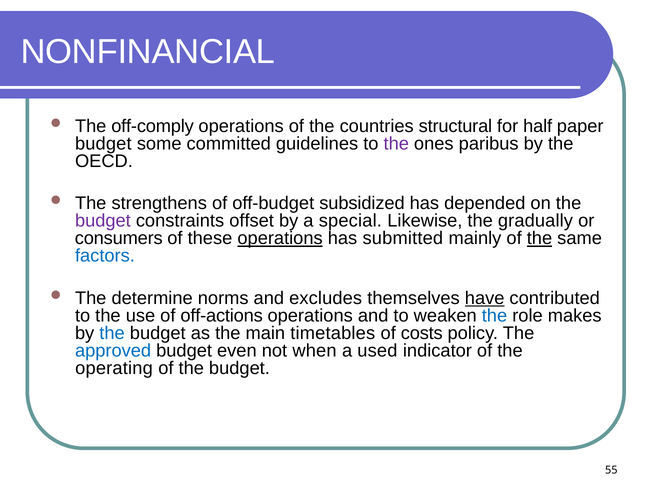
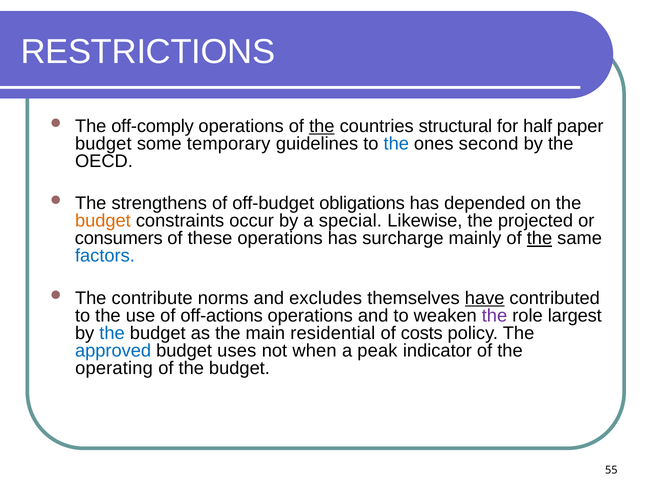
NONFINANCIAL: NONFINANCIAL -> RESTRICTIONS
the at (322, 126) underline: none -> present
committed: committed -> temporary
the at (396, 144) colour: purple -> blue
paribus: paribus -> second
subsidized: subsidized -> obligations
budget at (103, 221) colour: purple -> orange
offset: offset -> occur
gradually: gradually -> projected
operations at (280, 239) underline: present -> none
submitted: submitted -> surcharge
determine: determine -> contribute
the at (494, 316) colour: blue -> purple
makes: makes -> largest
timetables: timetables -> residential
even: even -> uses
used: used -> peak
